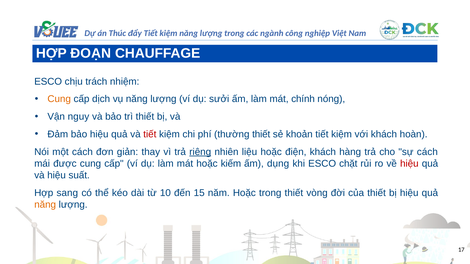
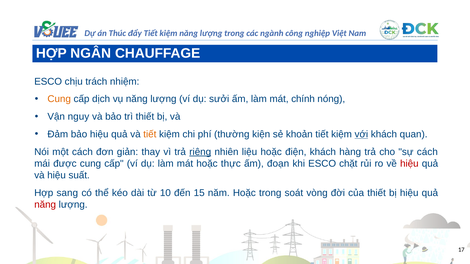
ĐOẠN: ĐOẠN -> NGÂN
tiết at (150, 134) colour: red -> orange
thường thiết: thiết -> kiện
với underline: none -> present
hoàn: hoàn -> quan
kiếm: kiếm -> thực
dụng: dụng -> đoạn
trong thiết: thiết -> soát
năng at (45, 205) colour: orange -> red
